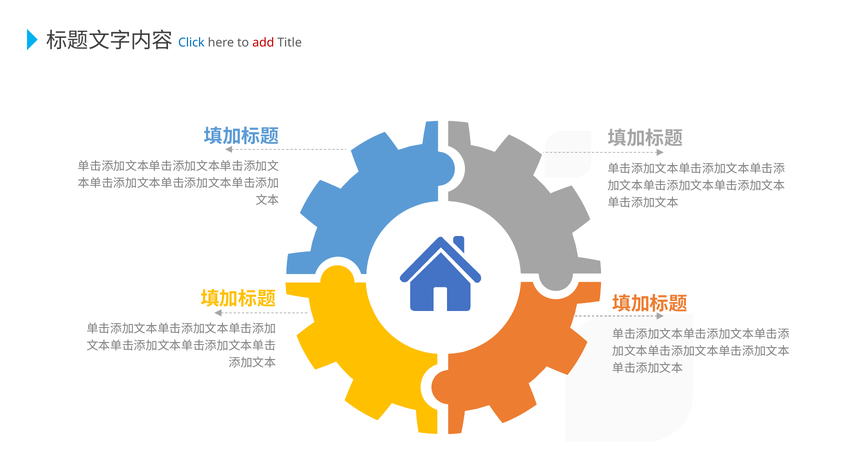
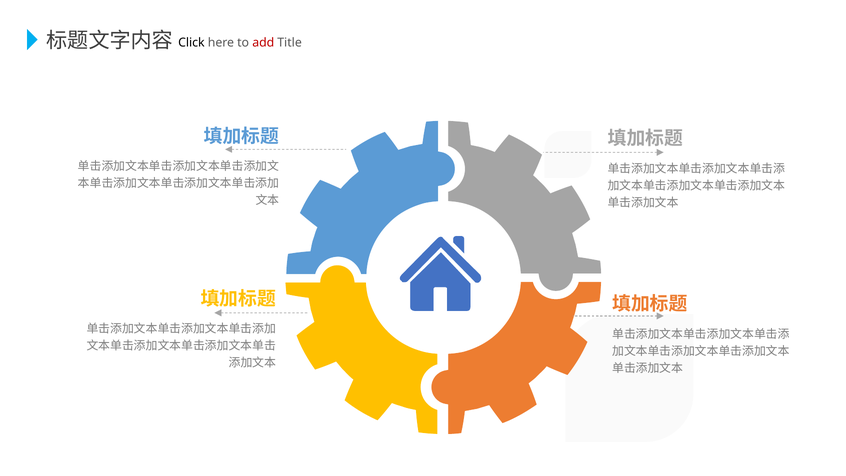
Click colour: blue -> black
